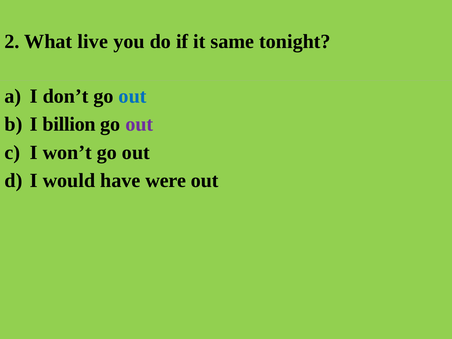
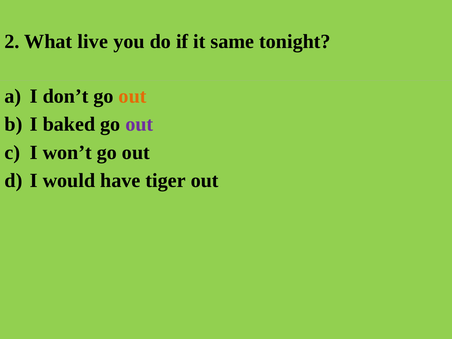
out at (133, 96) colour: blue -> orange
billion: billion -> baked
were: were -> tiger
